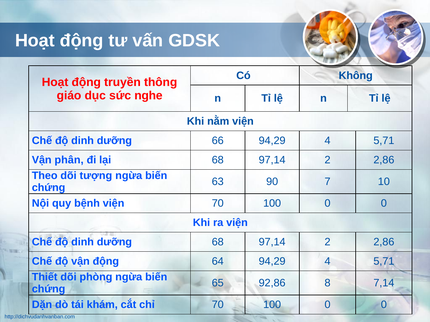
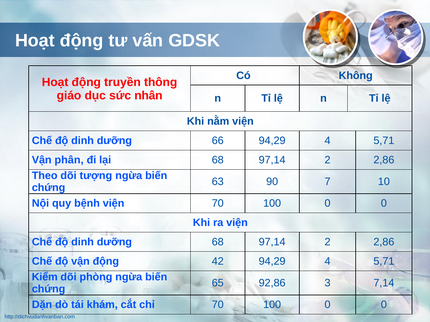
nghe: nghe -> nhân
64: 64 -> 42
Thiết: Thiết -> Kiểm
8: 8 -> 3
